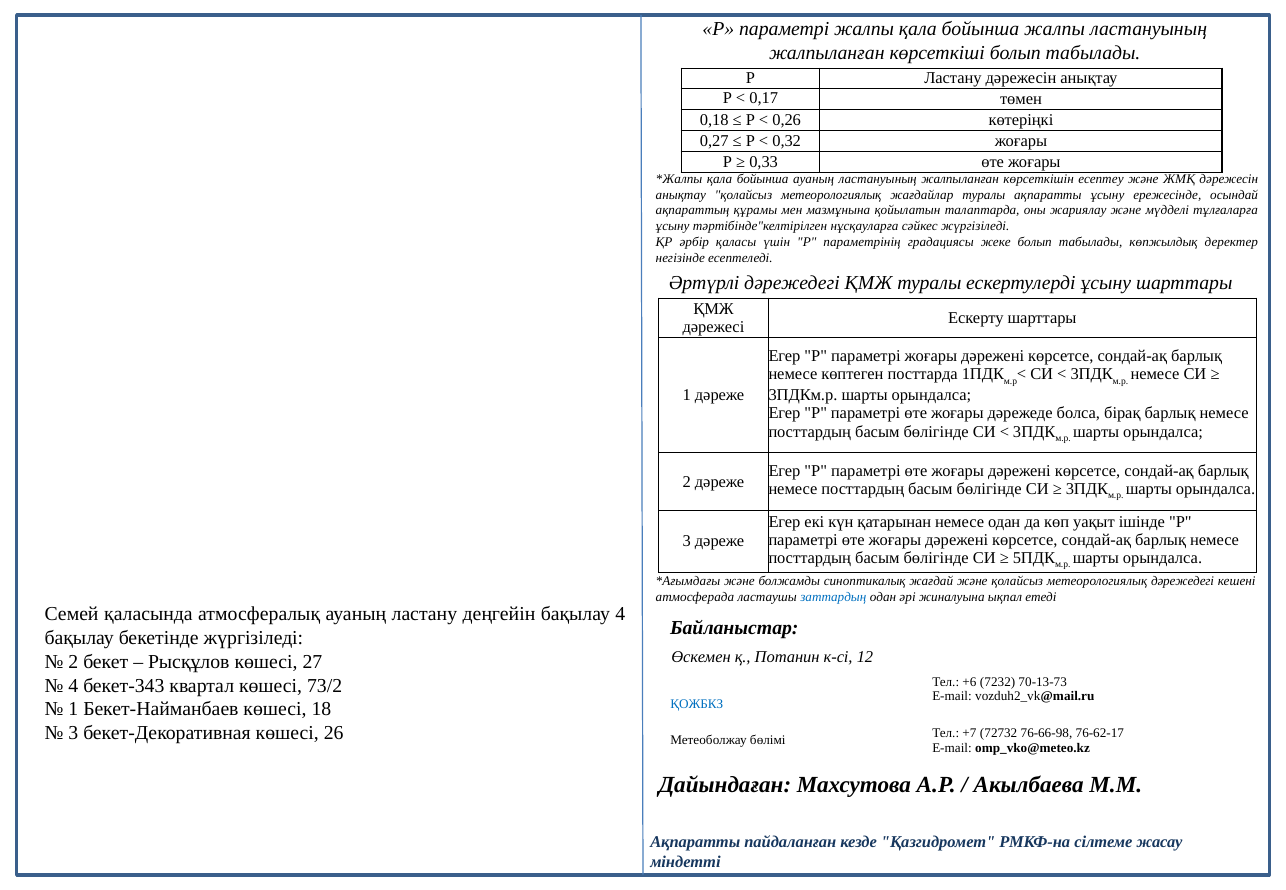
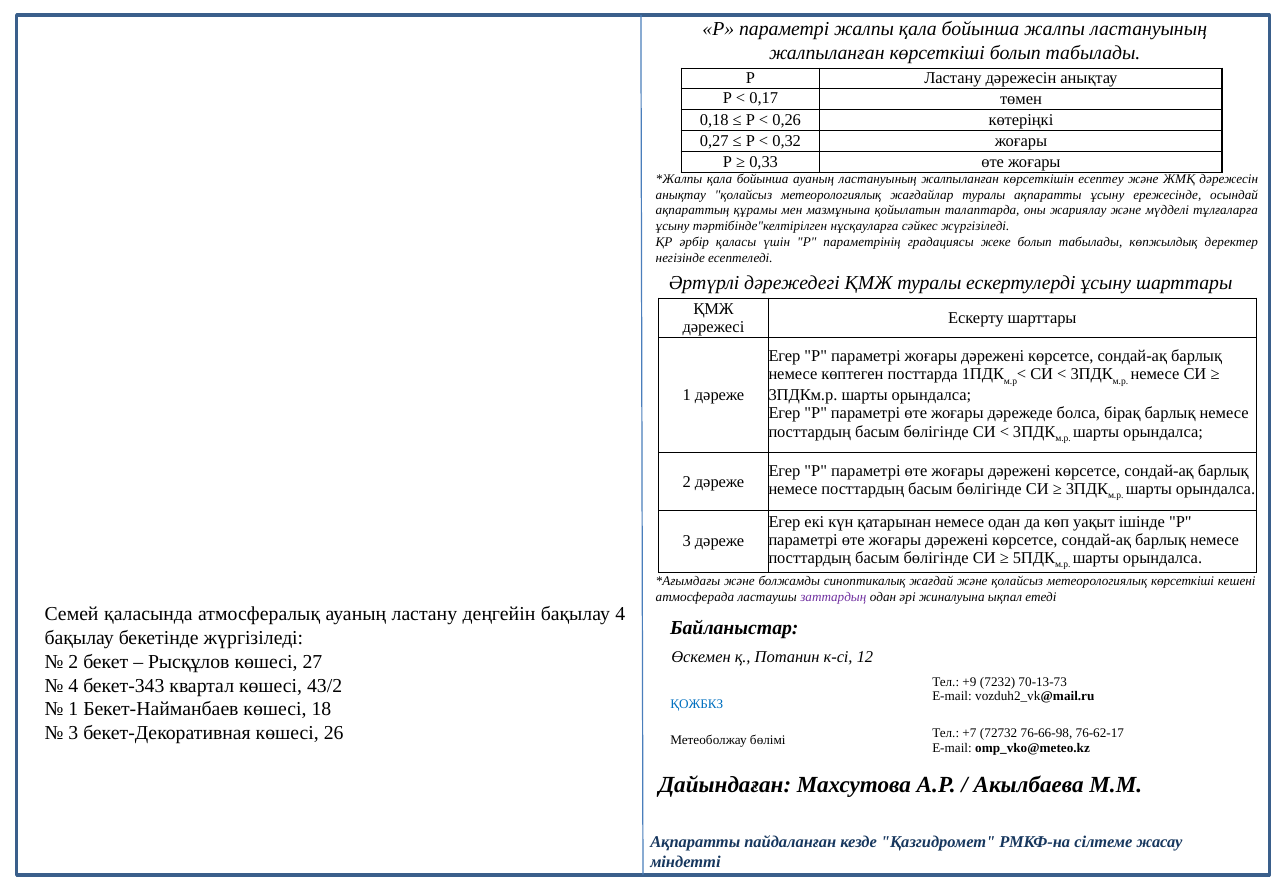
метеорологиялық дәрежедегі: дәрежедегі -> көрсеткіші
заттардың colour: blue -> purple
+6: +6 -> +9
73/2: 73/2 -> 43/2
